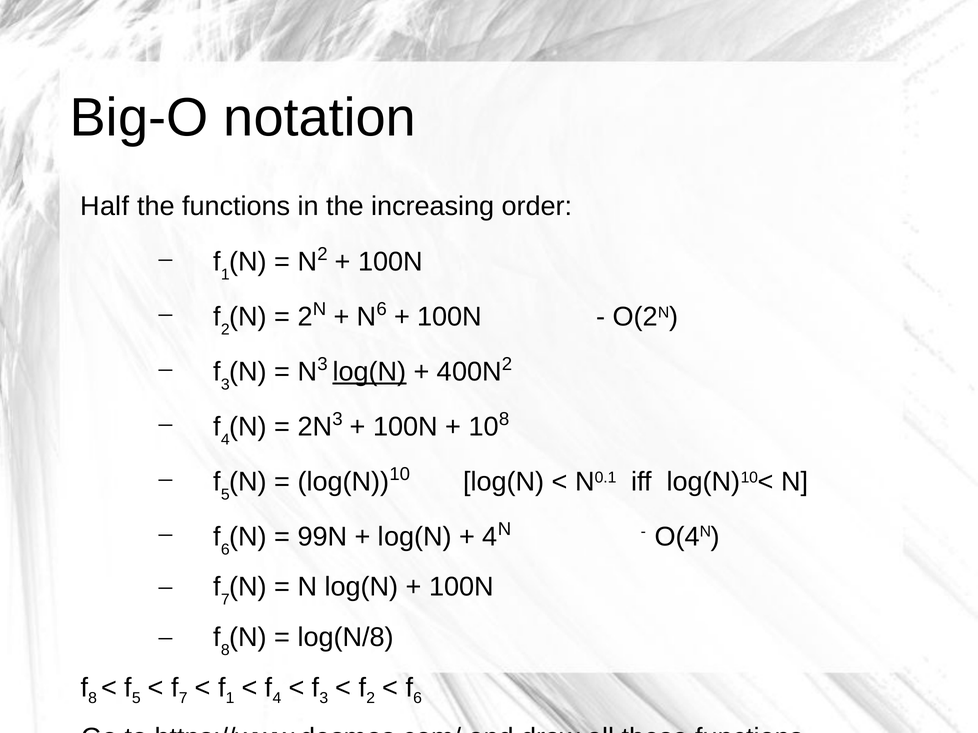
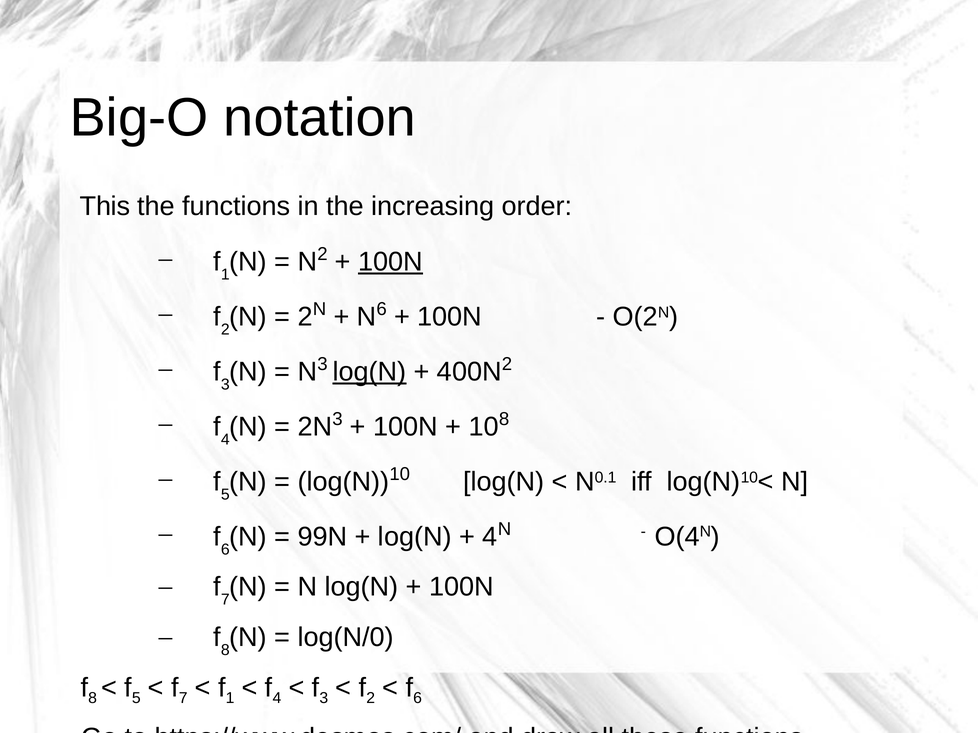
Half: Half -> This
100N at (391, 262) underline: none -> present
log(N/8: log(N/8 -> log(N/0
